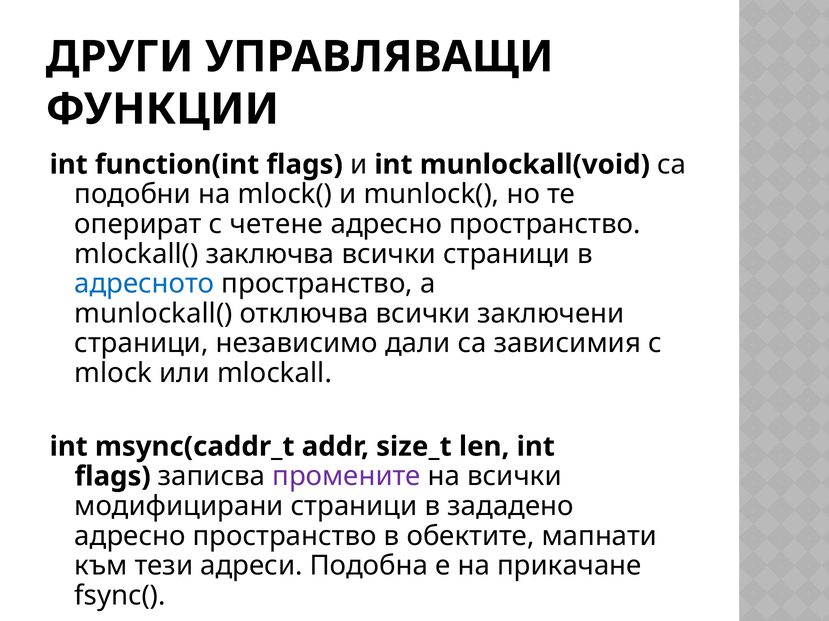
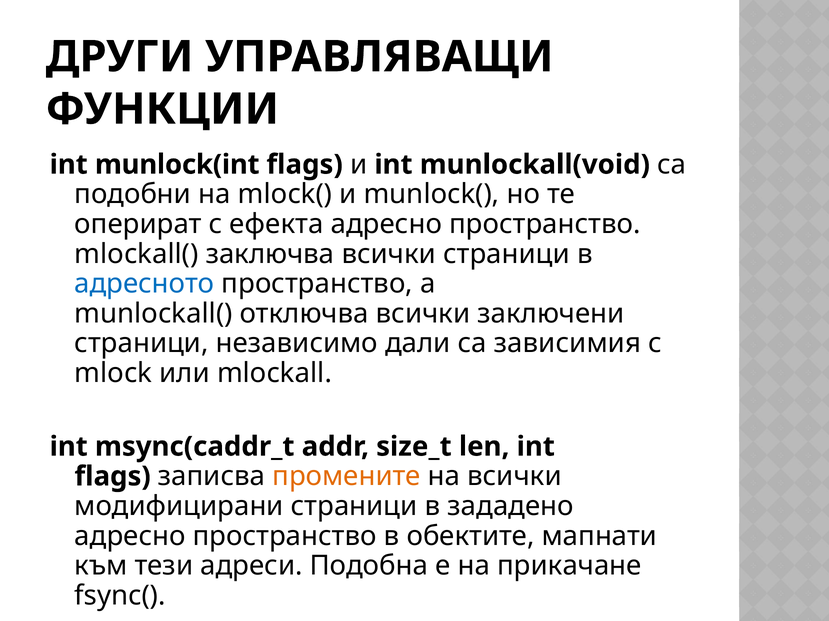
function(int: function(int -> munlock(int
четене: четене -> ефекта
промените colour: purple -> orange
